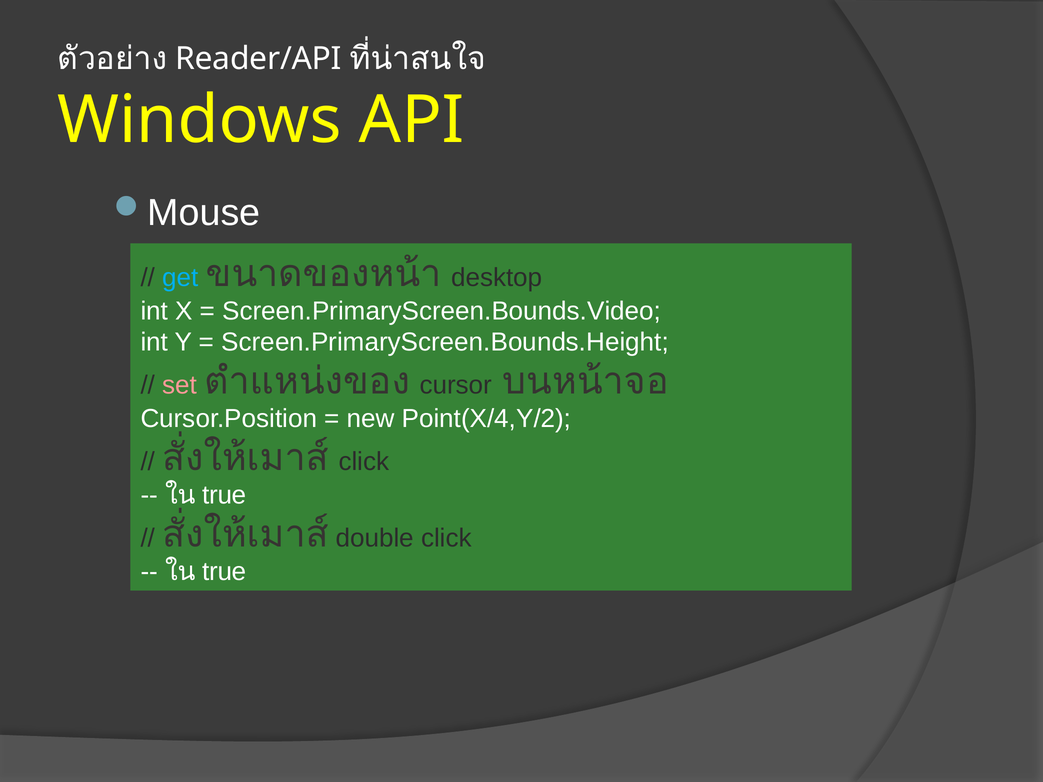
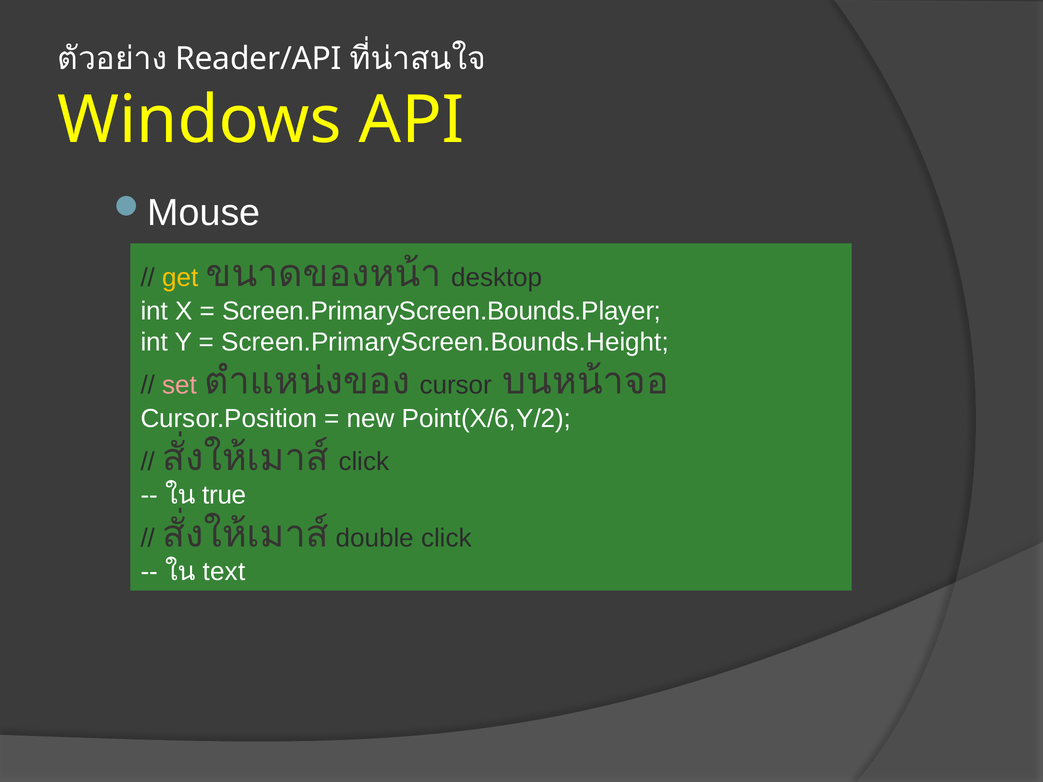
get colour: light blue -> yellow
Screen.PrimaryScreen.Bounds.Video: Screen.PrimaryScreen.Bounds.Video -> Screen.PrimaryScreen.Bounds.Player
Point(X/4,Y/2: Point(X/4,Y/2 -> Point(X/6,Y/2
true at (224, 572): true -> text
